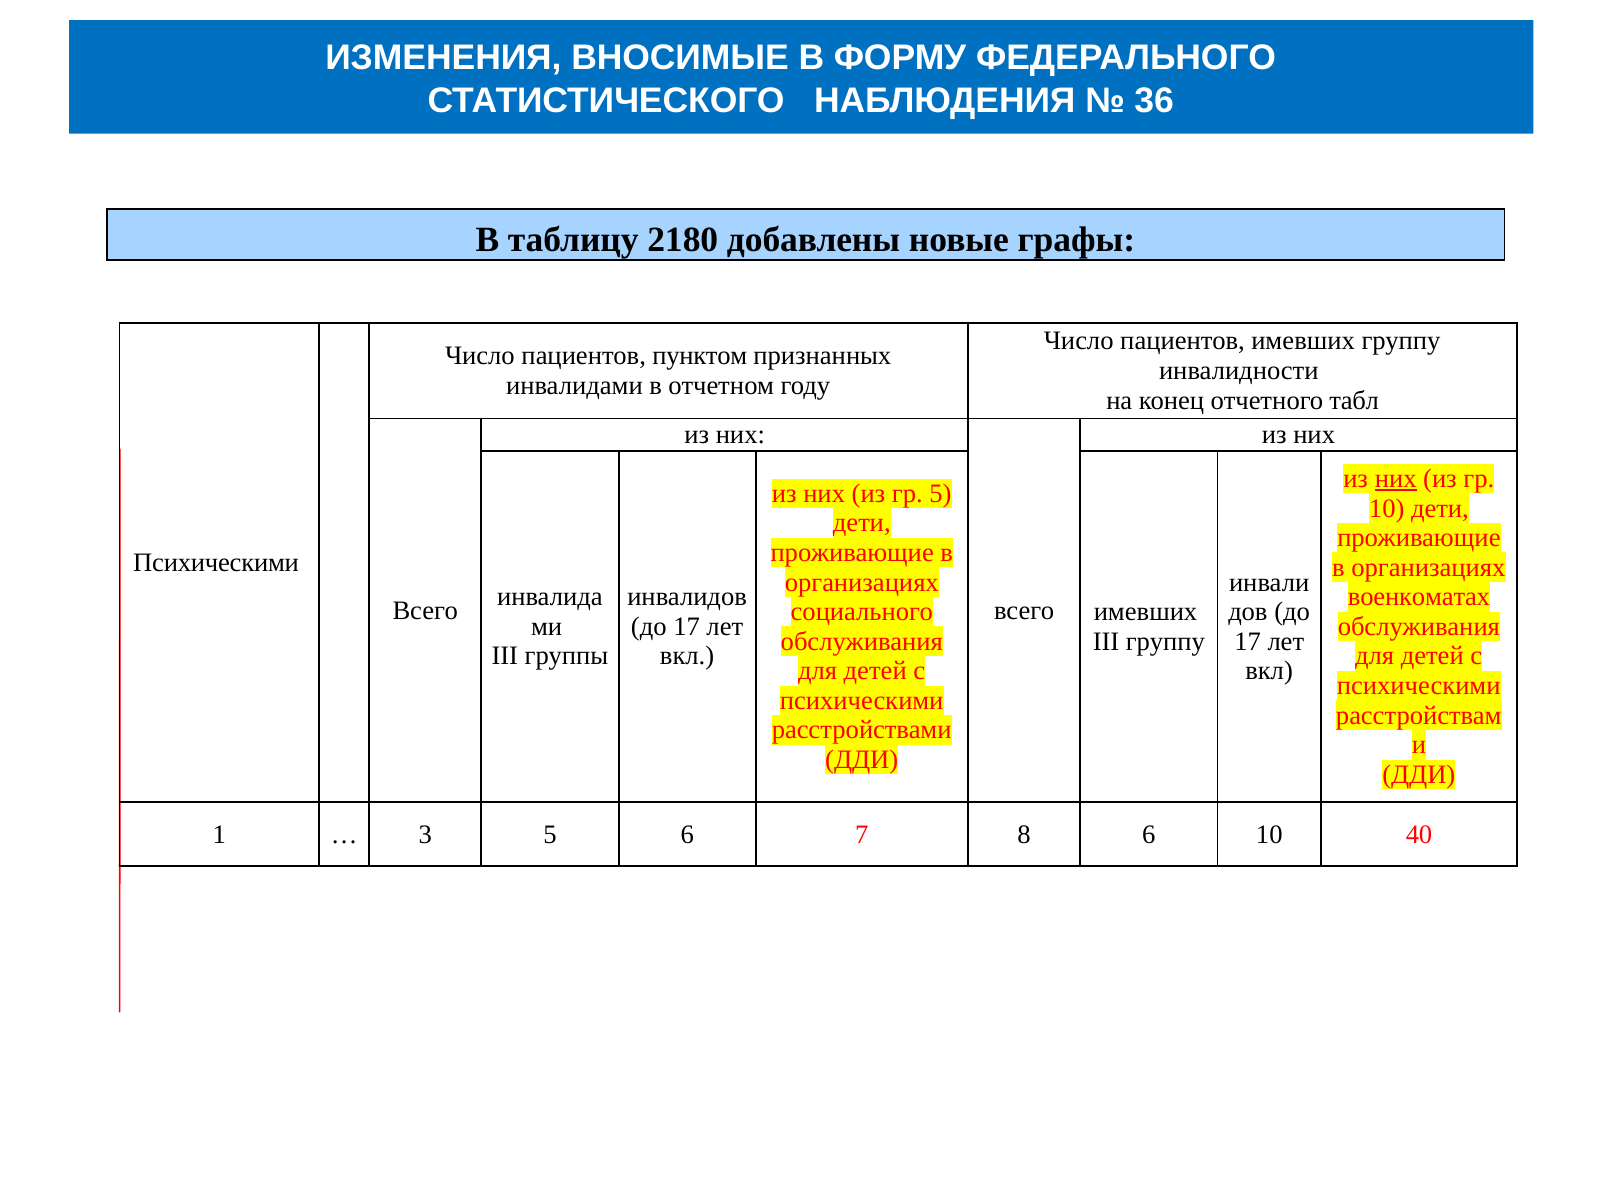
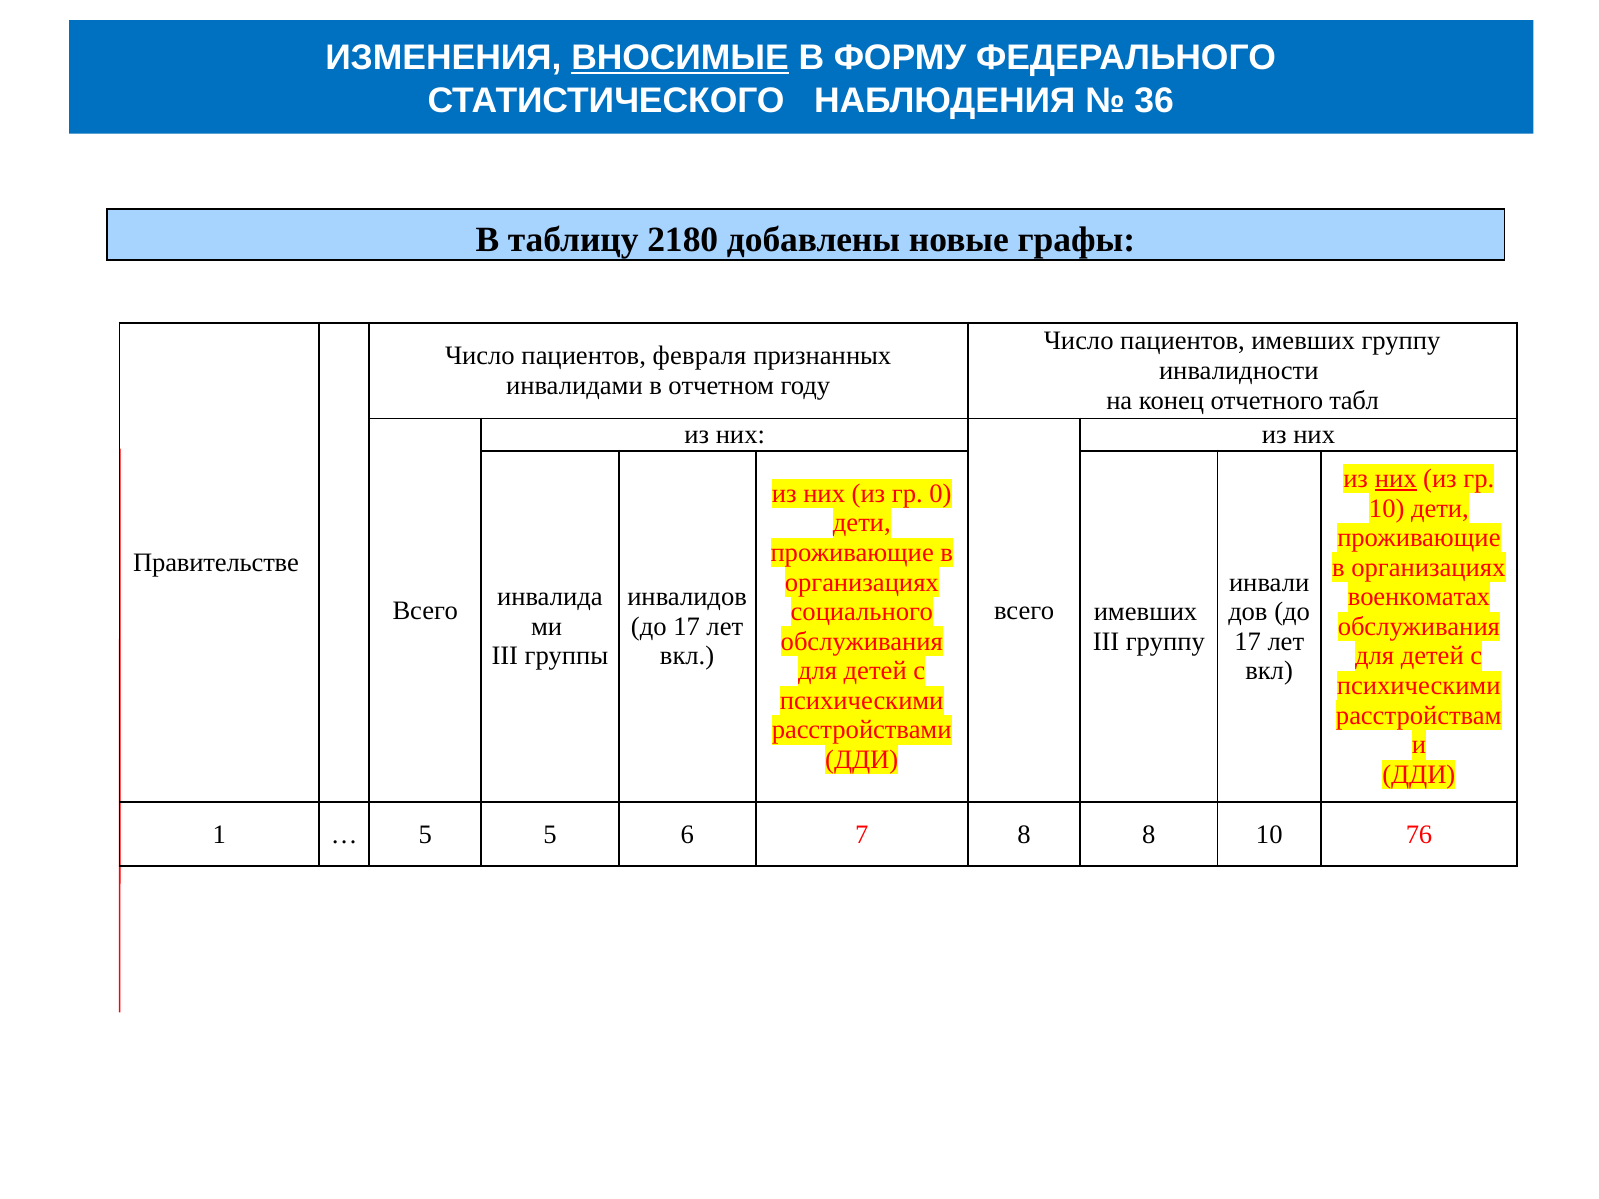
ВНОСИМЫЕ underline: none -> present
пунктом: пунктом -> февраля
гр 5: 5 -> 0
Психическими at (216, 563): Психическими -> Правительстве
3 at (425, 835): 3 -> 5
8 6: 6 -> 8
40: 40 -> 76
